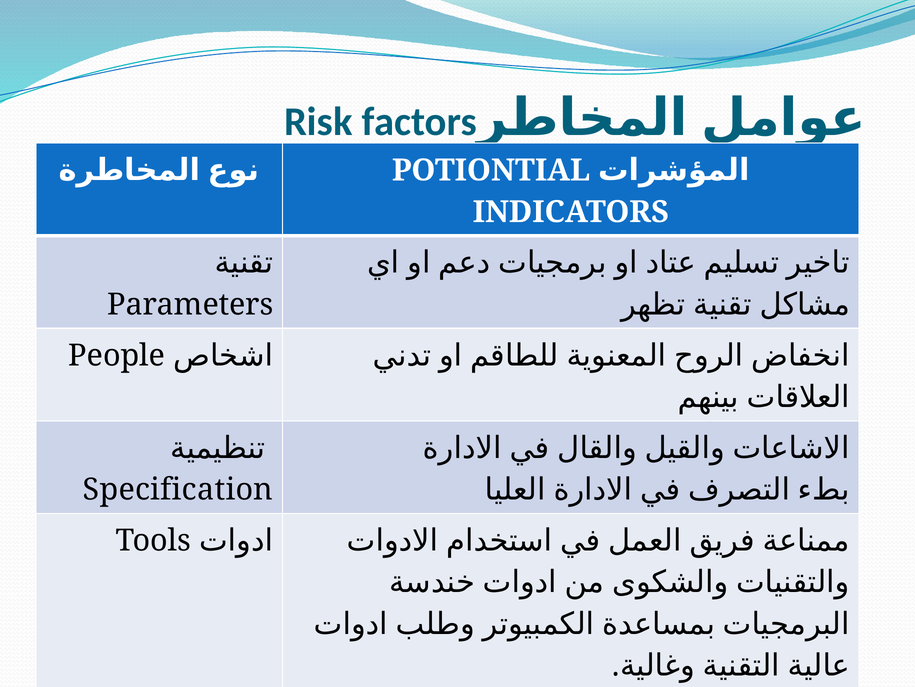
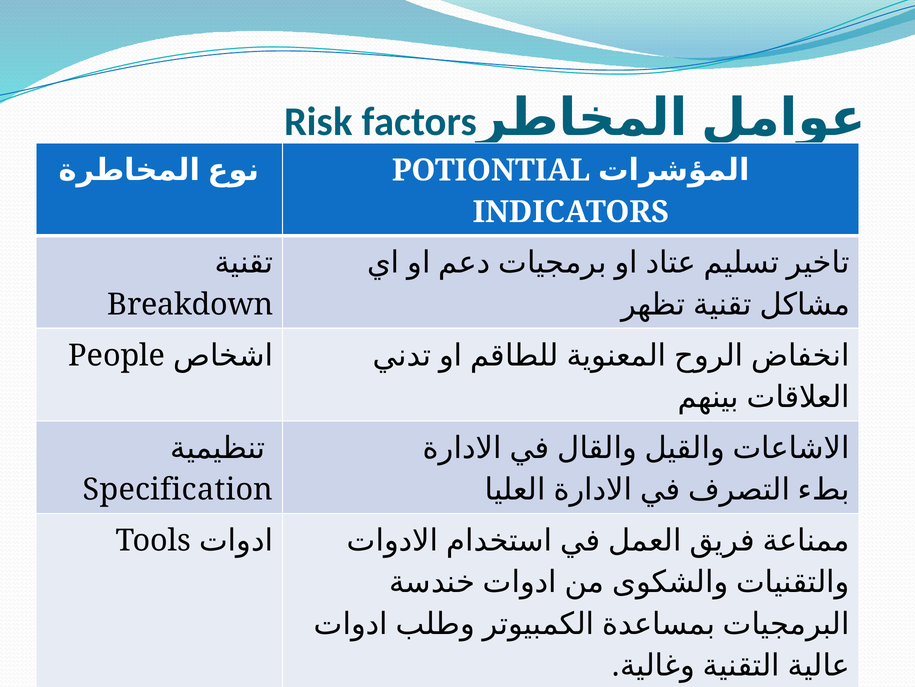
Parameters: Parameters -> Breakdown
